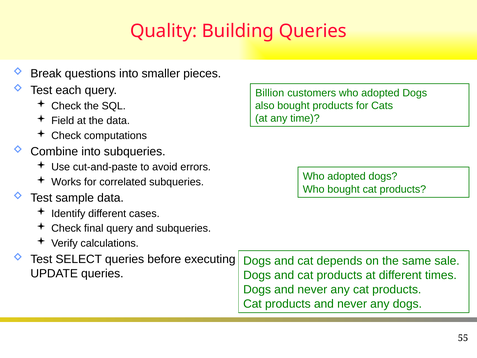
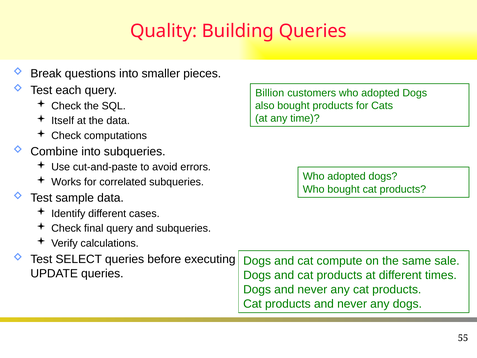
Field: Field -> Itself
depends: depends -> compute
